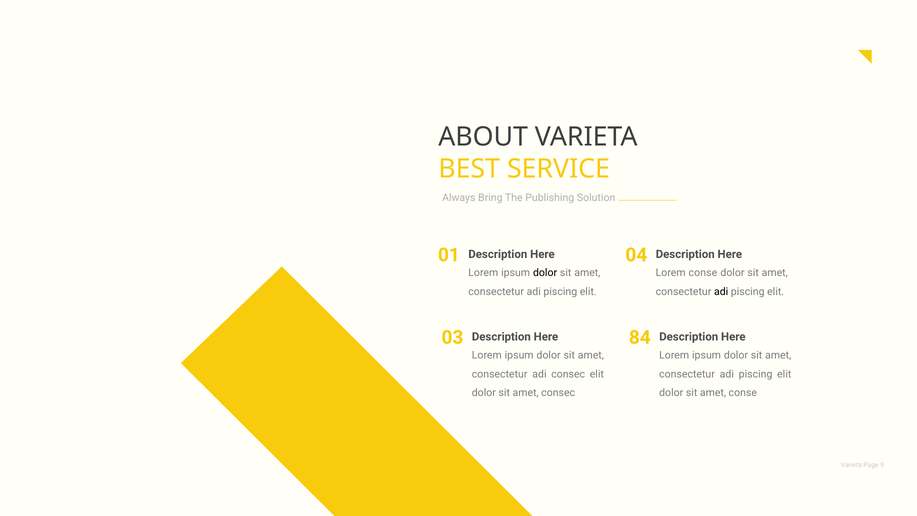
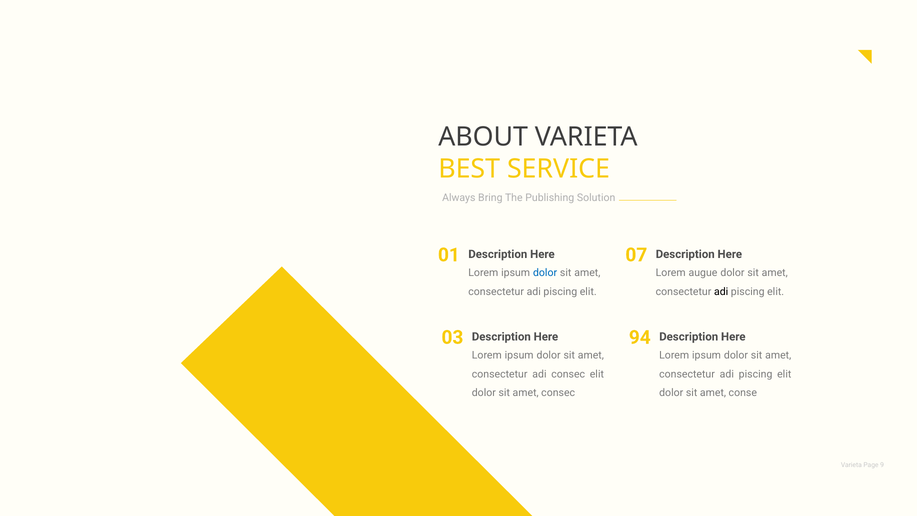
04: 04 -> 07
dolor at (545, 272) colour: black -> blue
Lorem conse: conse -> augue
84: 84 -> 94
